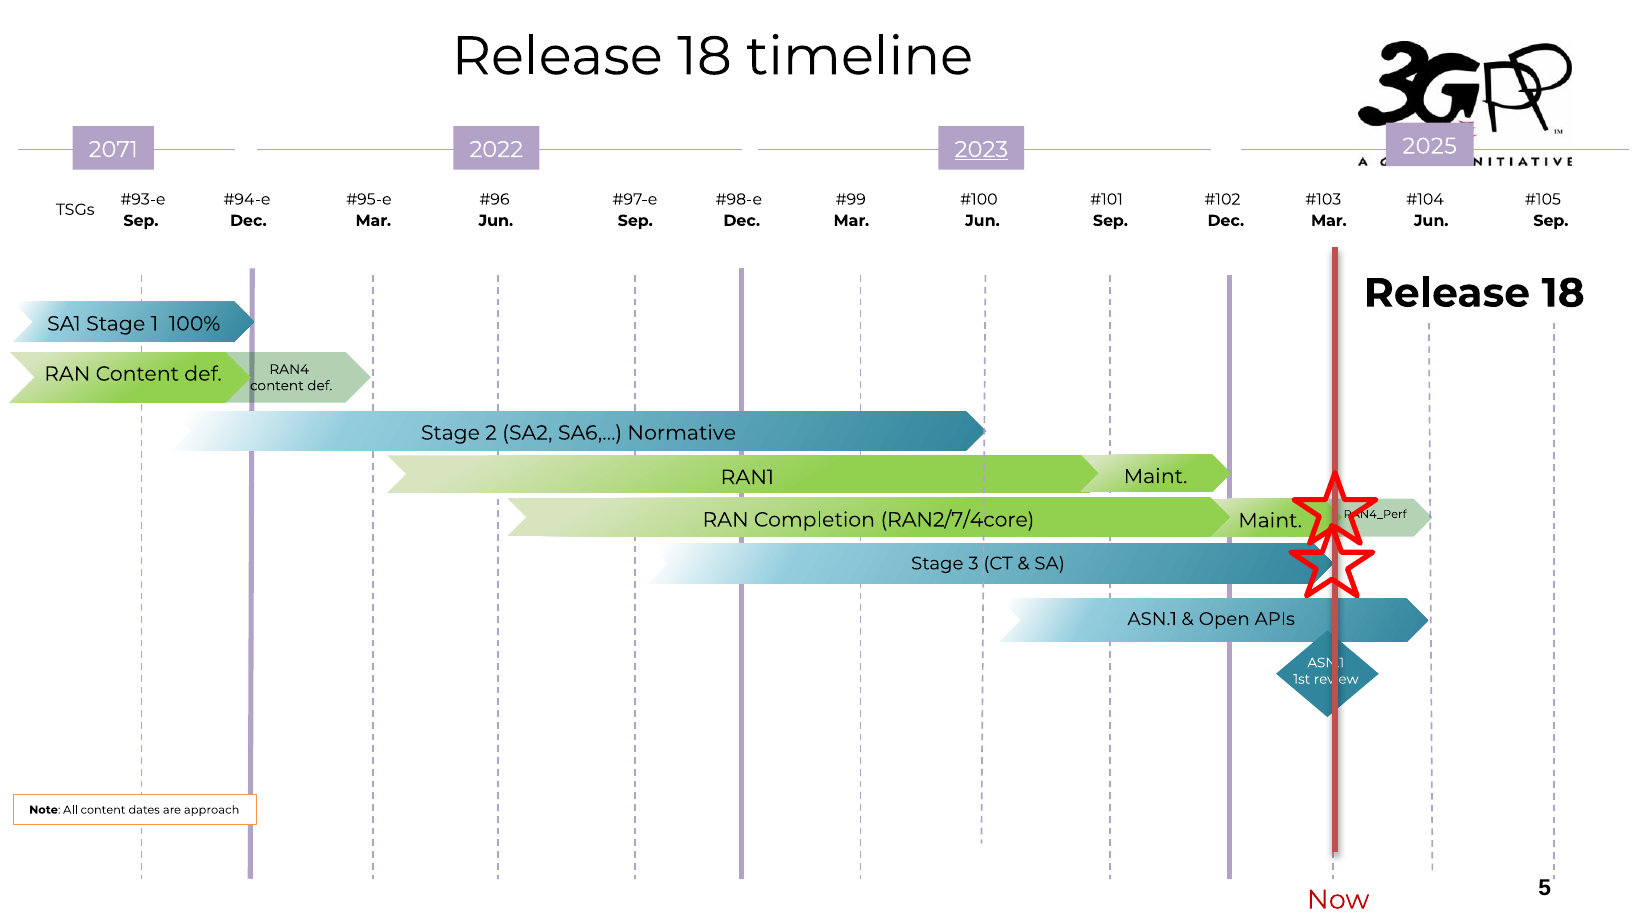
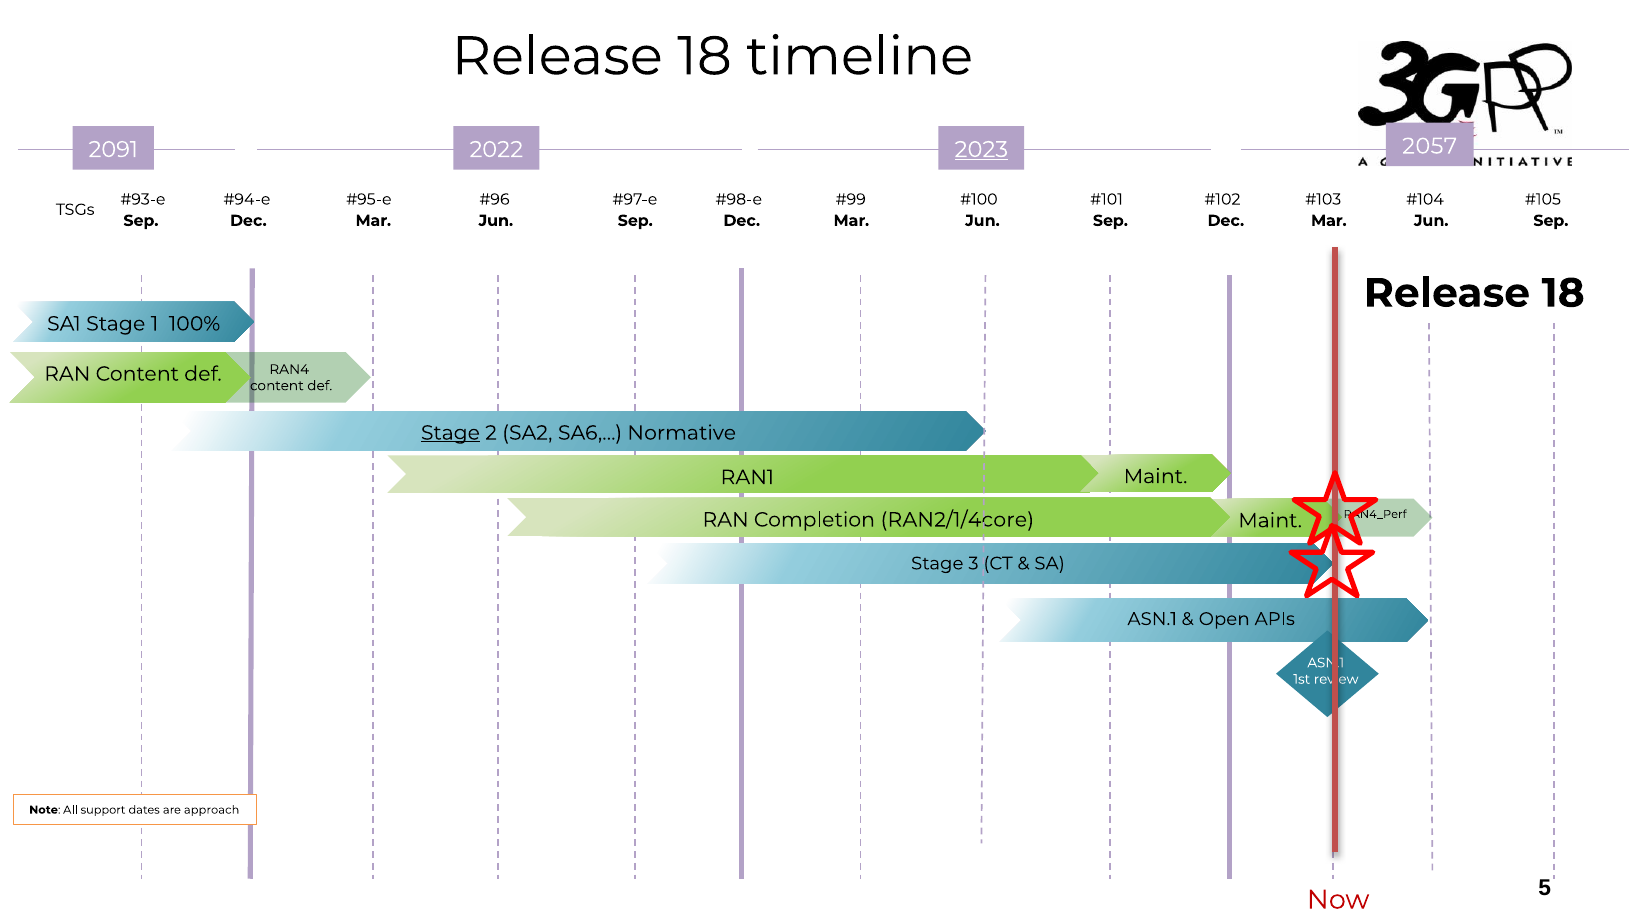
2025: 2025 -> 2057
2071: 2071 -> 2091
Stage at (450, 433) underline: none -> present
RAN2/7/4core: RAN2/7/4core -> RAN2/1/4core
All content: content -> support
